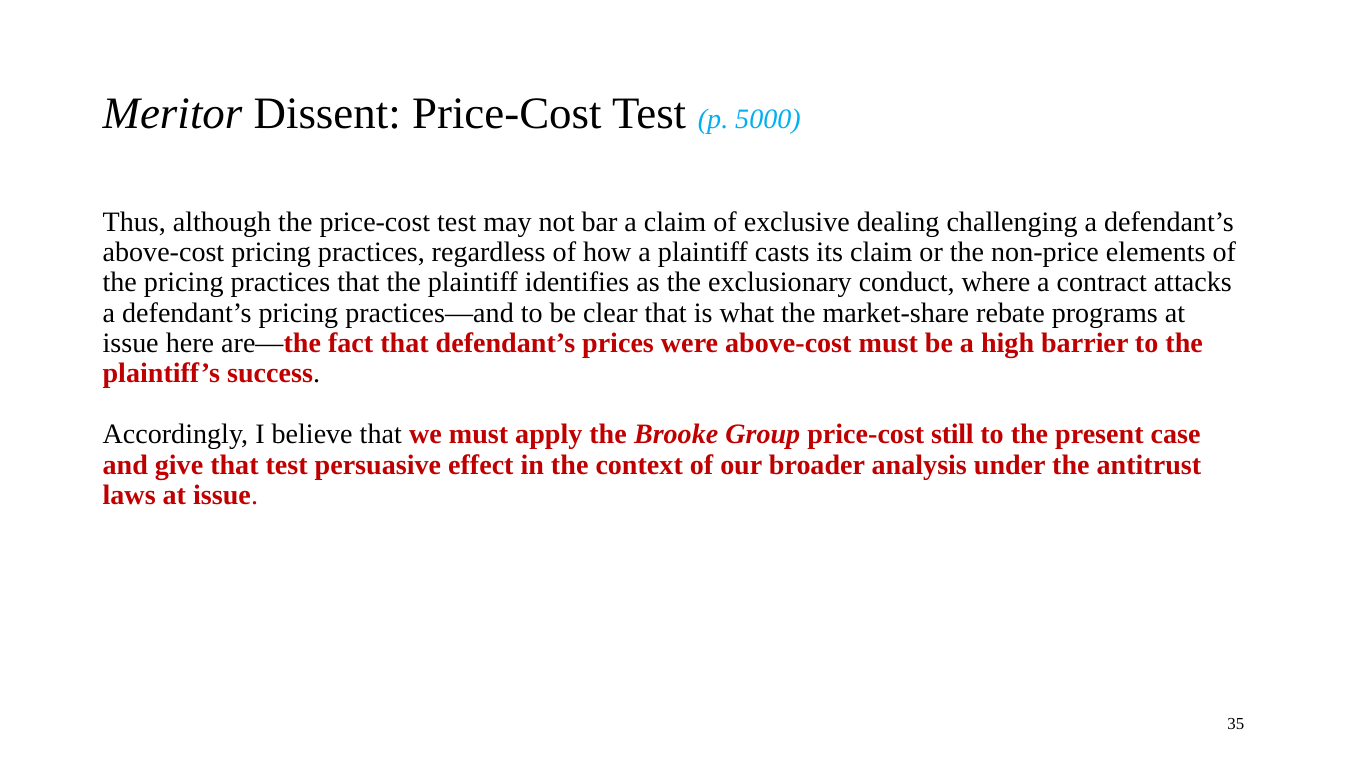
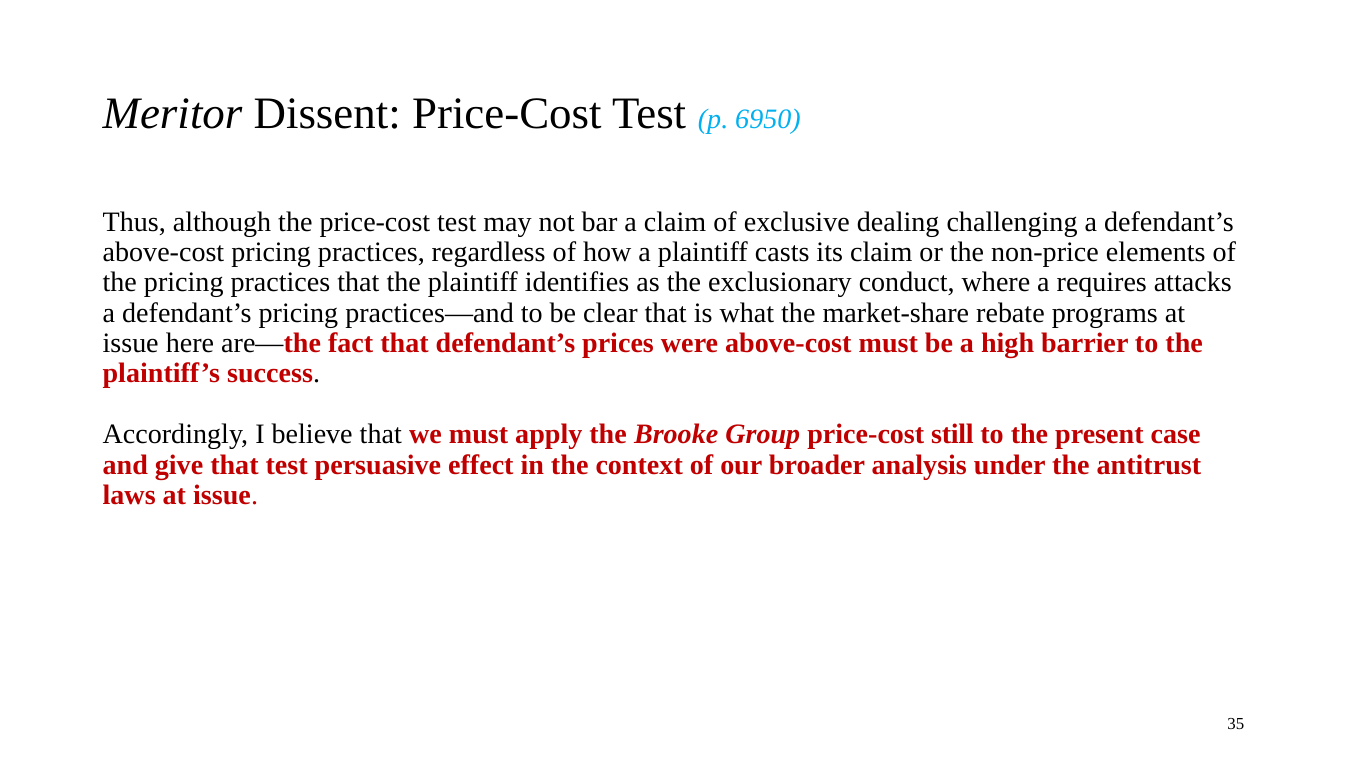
5000: 5000 -> 6950
contract: contract -> requires
